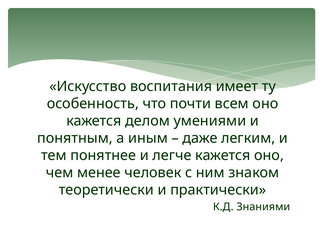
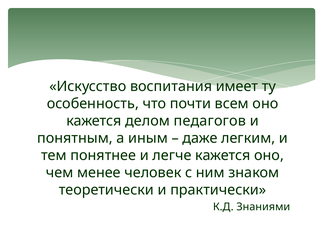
умениями: умениями -> педагогов
